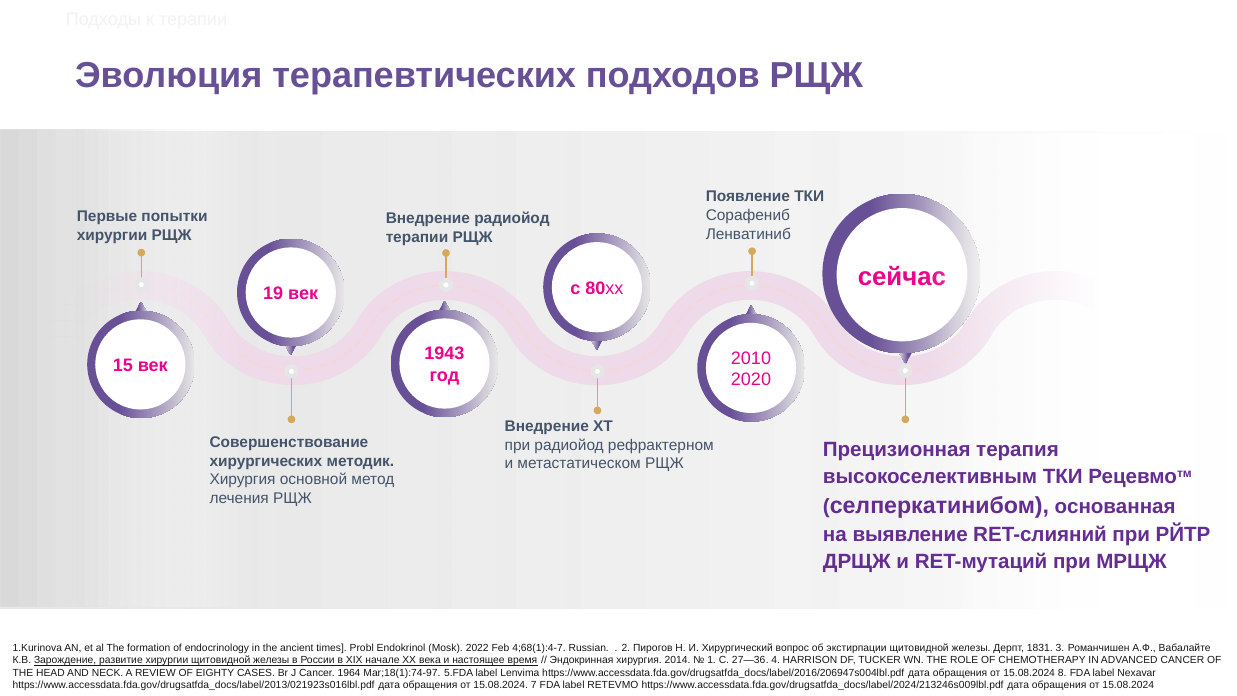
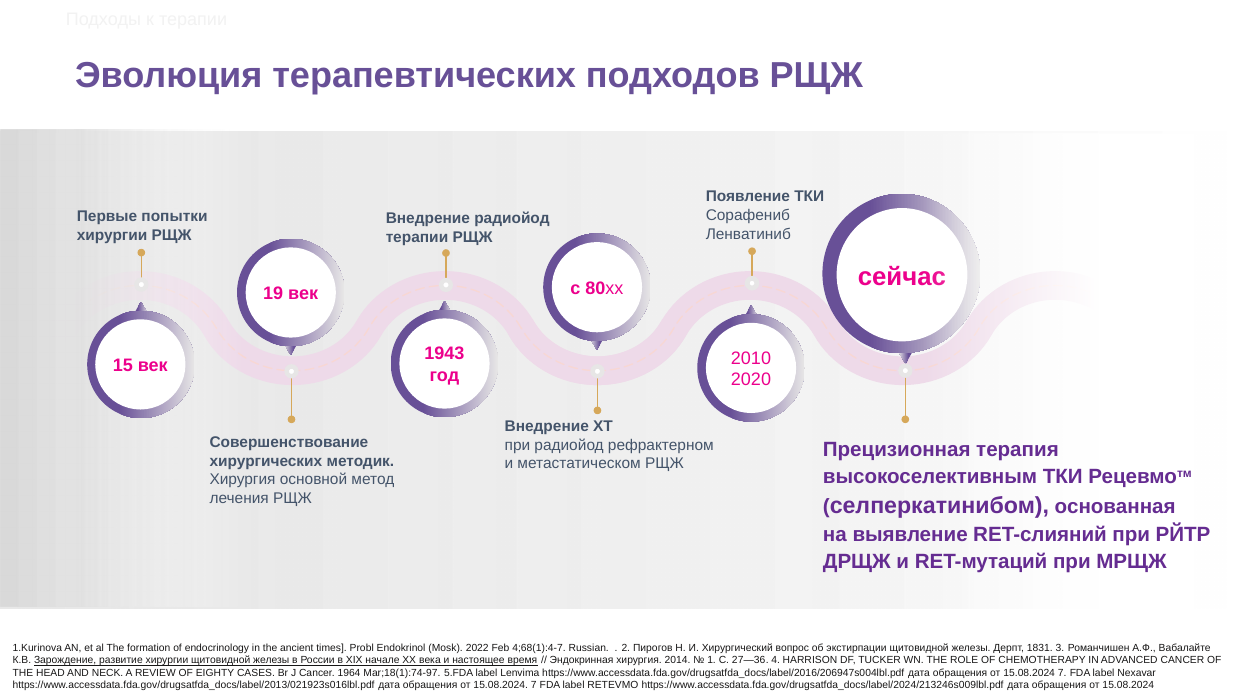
8 at (1062, 673): 8 -> 7
